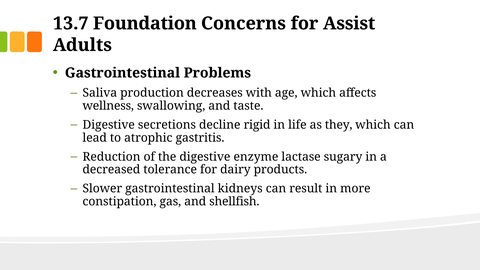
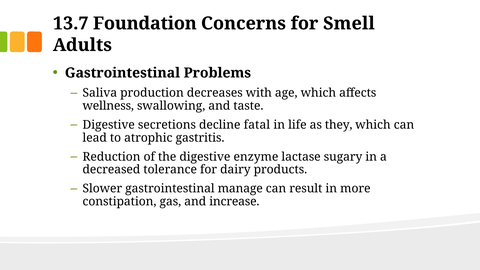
Assist: Assist -> Smell
rigid: rigid -> fatal
kidneys: kidneys -> manage
shellfish: shellfish -> increase
